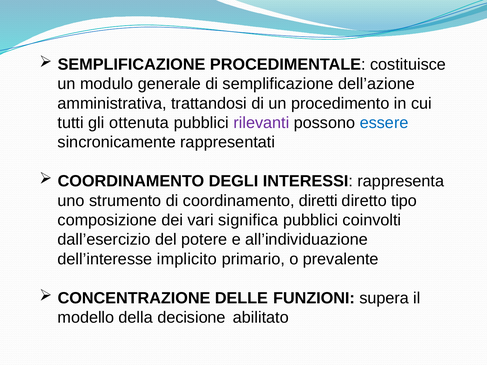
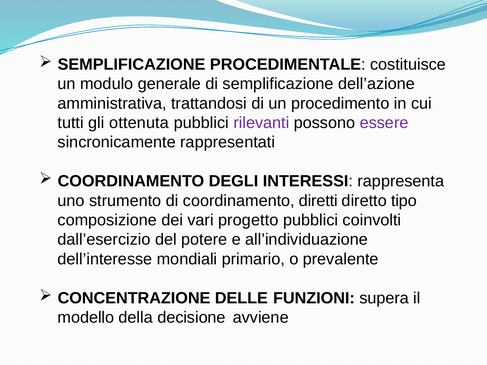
essere colour: blue -> purple
significa: significa -> progetto
implicito: implicito -> mondiali
abilitato: abilitato -> avviene
